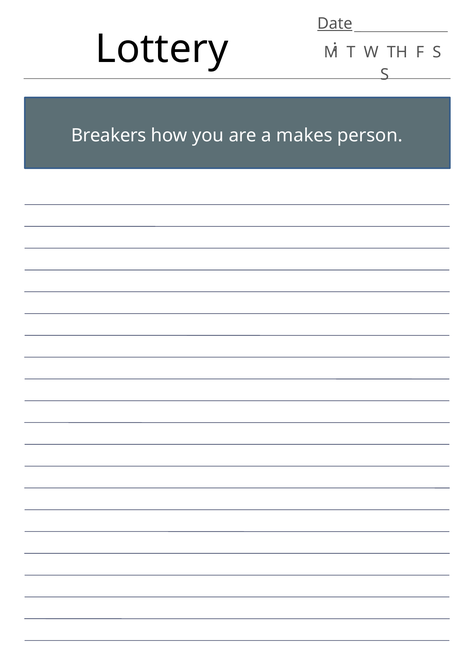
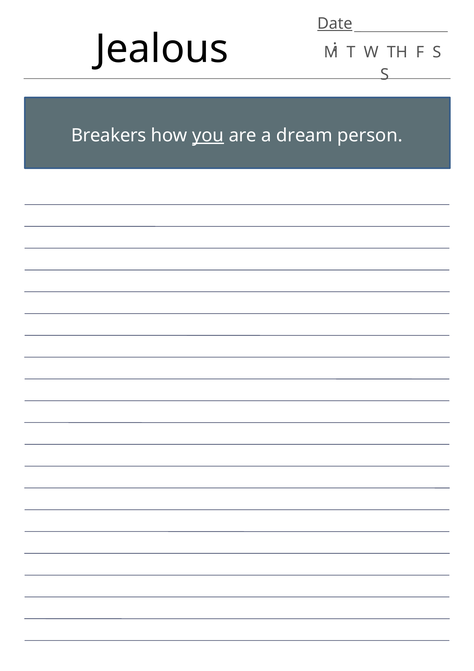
Lottery: Lottery -> Jealous
you underline: none -> present
makes: makes -> dream
